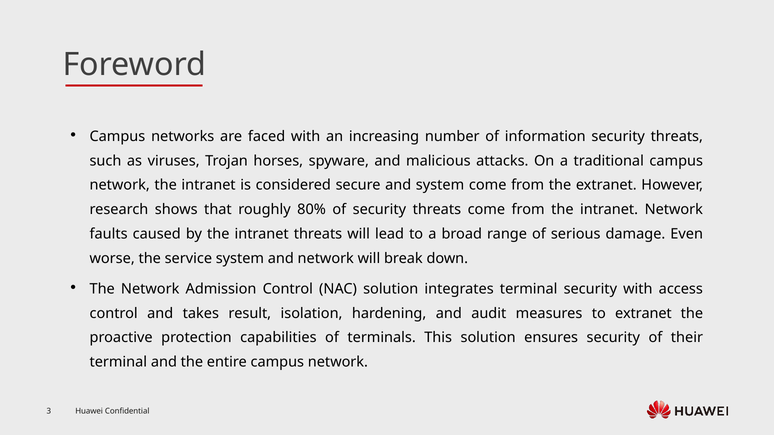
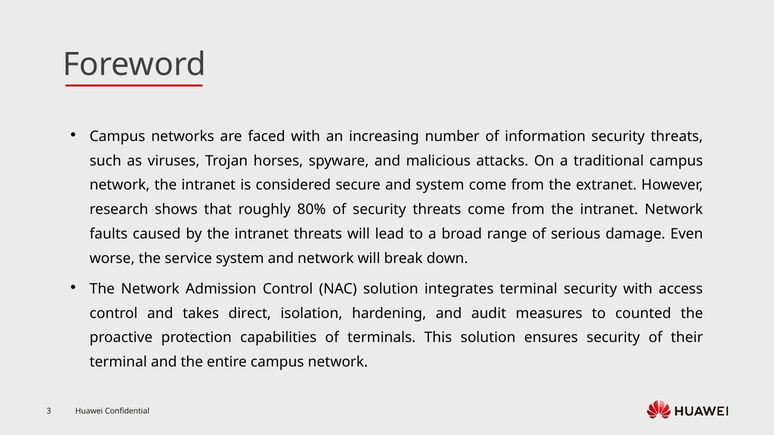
result: result -> direct
to extranet: extranet -> counted
